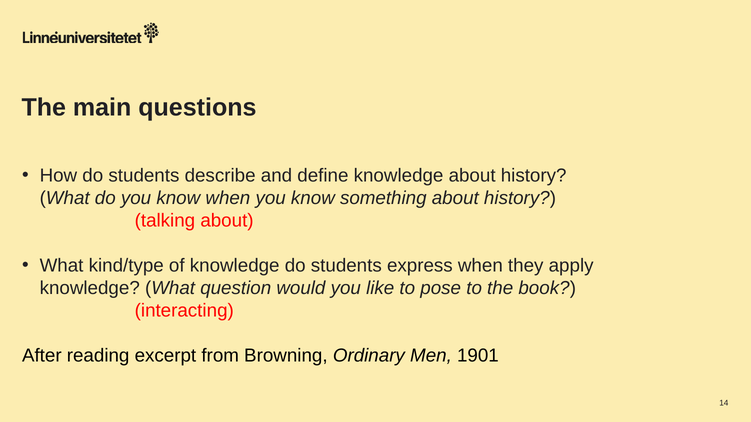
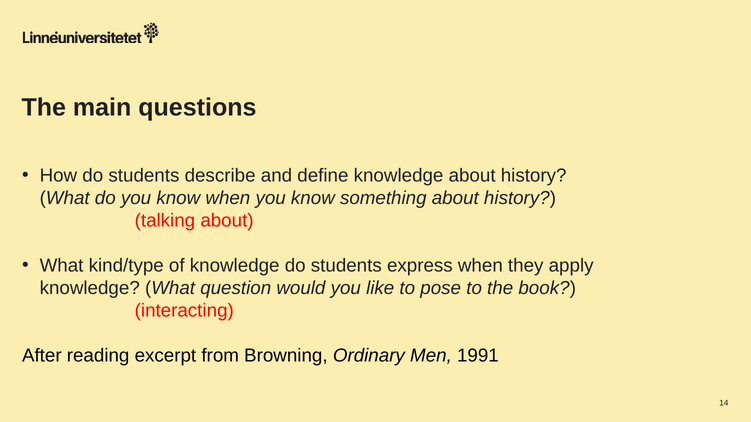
1901: 1901 -> 1991
